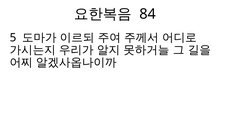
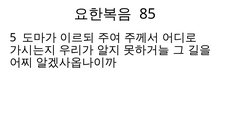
84: 84 -> 85
